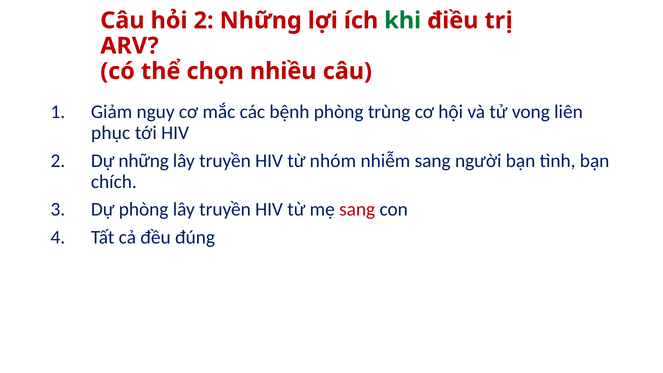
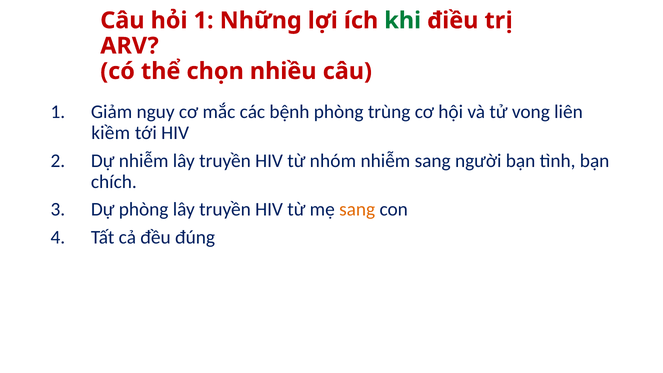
hỏi 2: 2 -> 1
phục: phục -> kiềm
Dự những: những -> nhiễm
sang at (357, 209) colour: red -> orange
